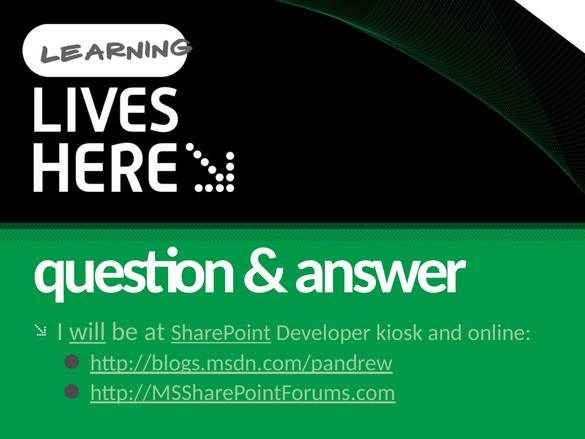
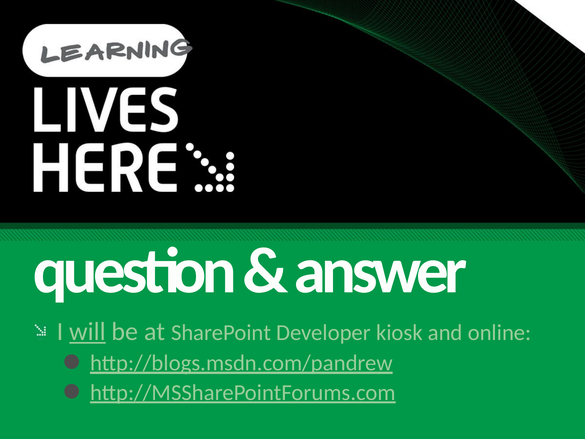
SharePoint underline: present -> none
